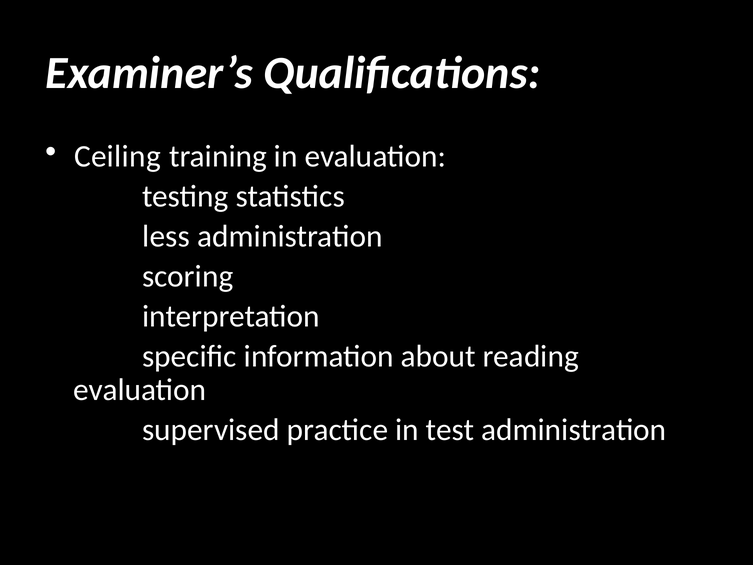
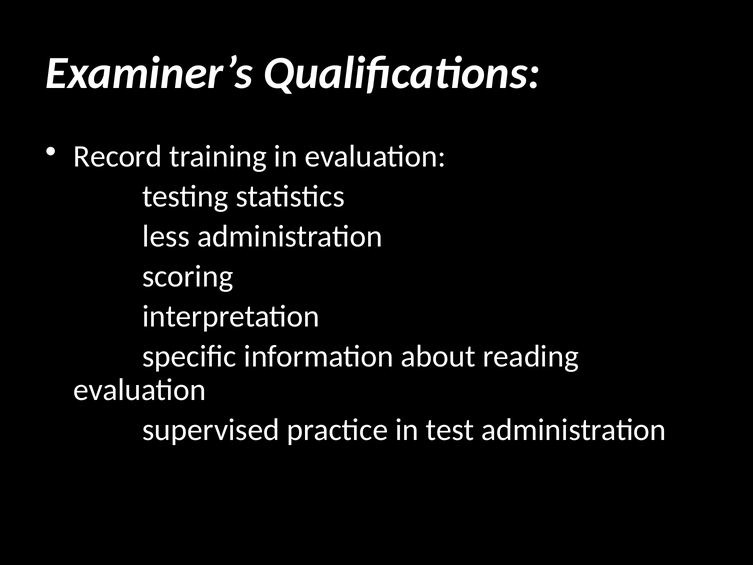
Ceiling: Ceiling -> Record
